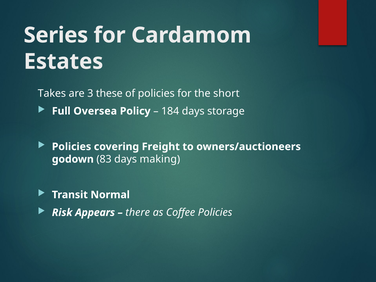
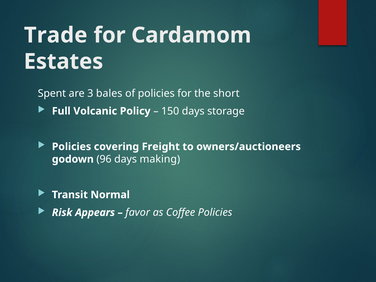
Series: Series -> Trade
Takes: Takes -> Spent
these: these -> bales
Oversea: Oversea -> Volcanic
184: 184 -> 150
83: 83 -> 96
there: there -> favor
